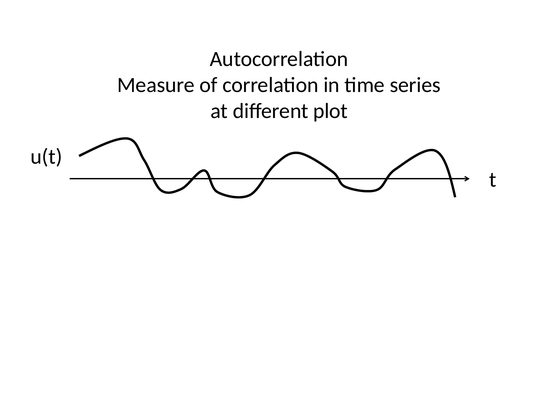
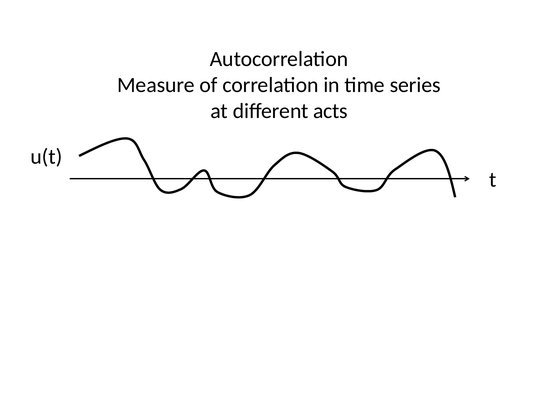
plot: plot -> acts
